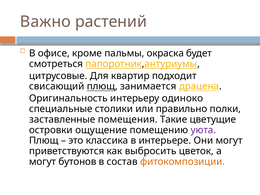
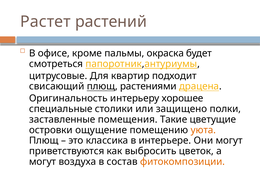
Важно: Важно -> Растет
занимается: занимается -> растениями
одиноко: одиноко -> хорошее
правильно: правильно -> защищено
уюта colour: purple -> orange
бутонов: бутонов -> воздуха
